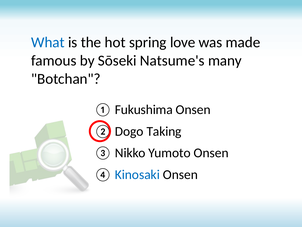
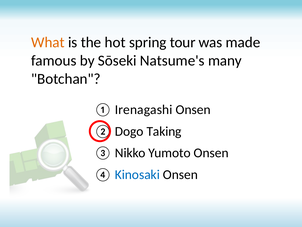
What colour: blue -> orange
love: love -> tour
Fukushima: Fukushima -> Irenagashi
